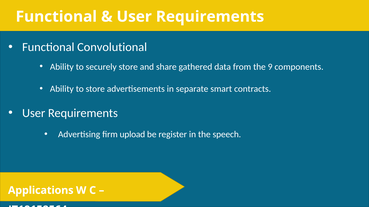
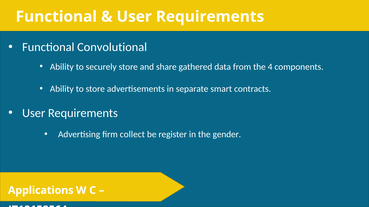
9: 9 -> 4
upload: upload -> collect
speech: speech -> gender
